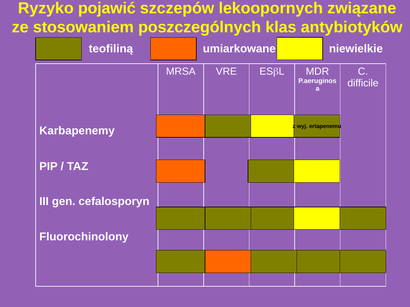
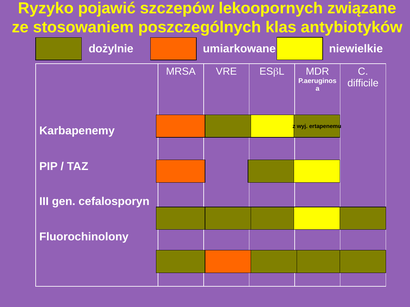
teofiliną: teofiliną -> dożylnie
